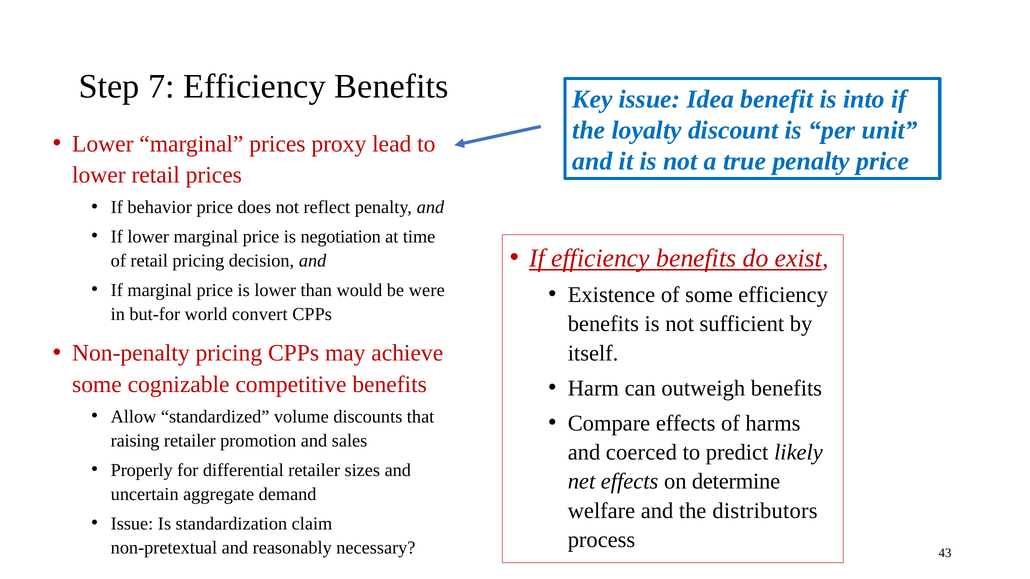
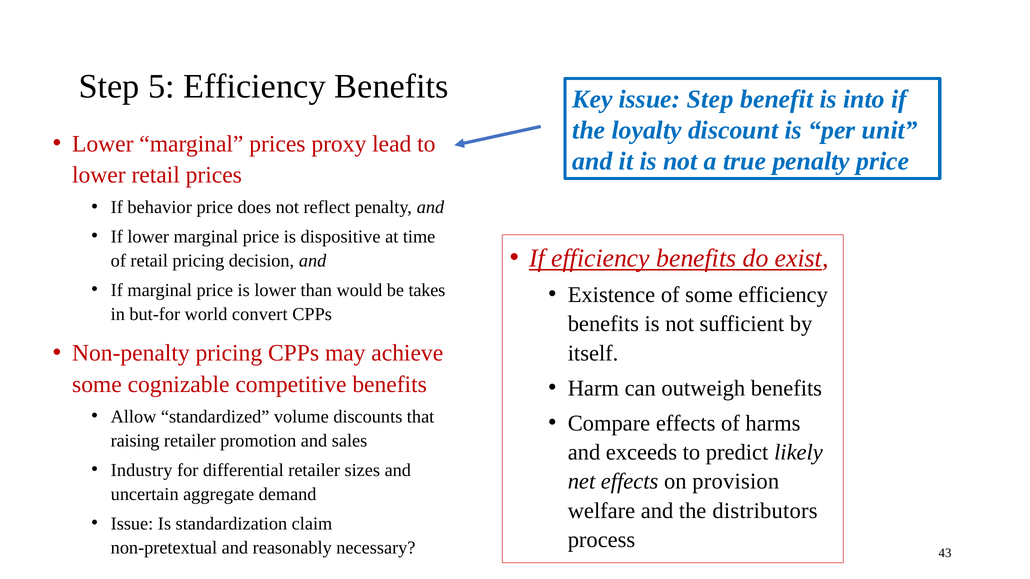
7: 7 -> 5
issue Idea: Idea -> Step
negotiation: negotiation -> dispositive
were: were -> takes
coerced: coerced -> exceeds
Properly: Properly -> Industry
determine: determine -> provision
